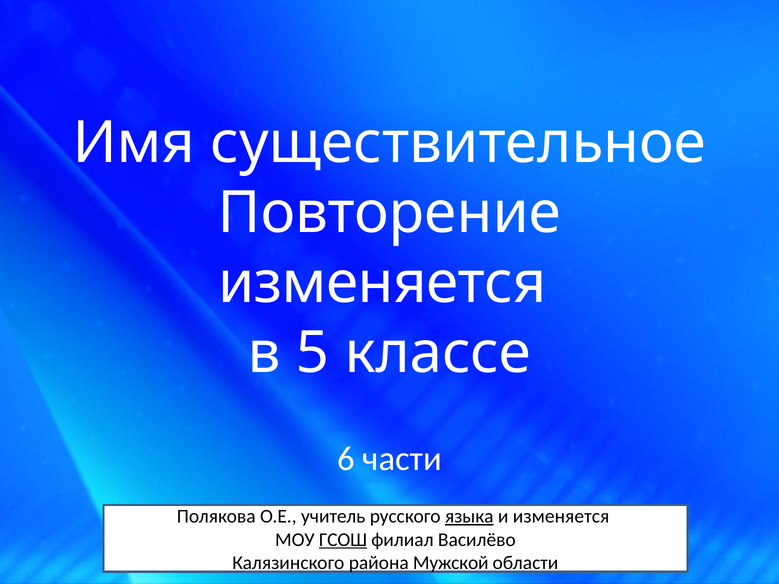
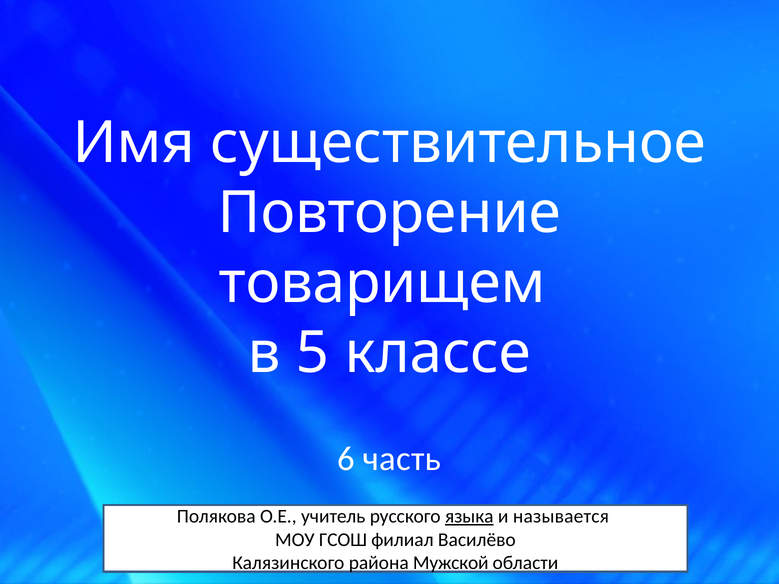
изменяется at (382, 283): изменяется -> товарищем
части: части -> часть
и изменяется: изменяется -> называется
ГСОШ underline: present -> none
